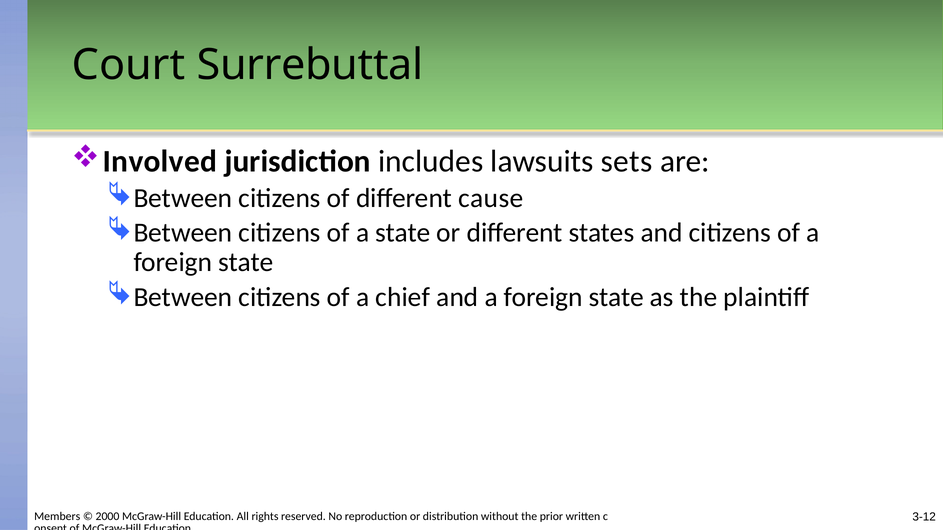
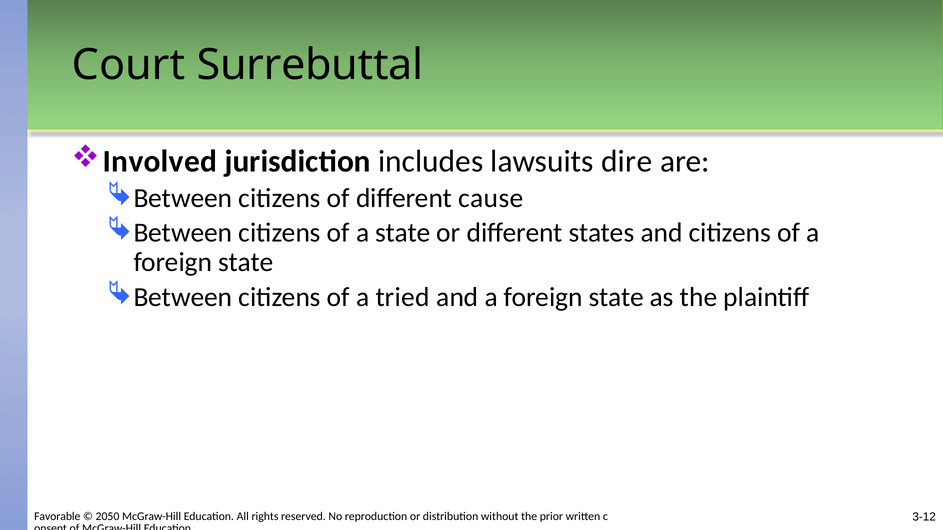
sets: sets -> dire
chief: chief -> tried
Members: Members -> Favorable
2000: 2000 -> 2050
